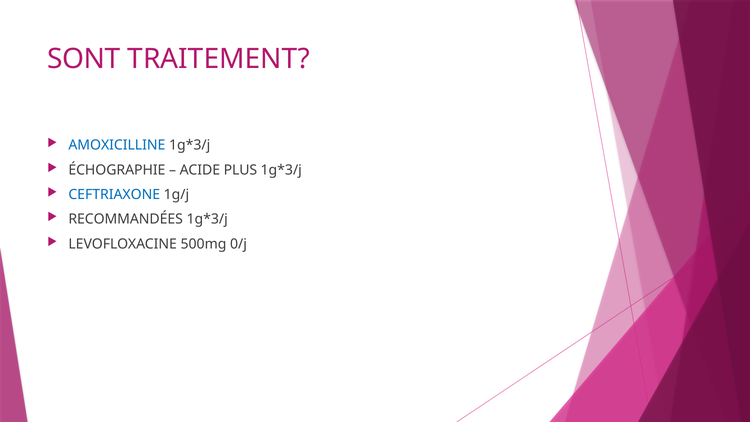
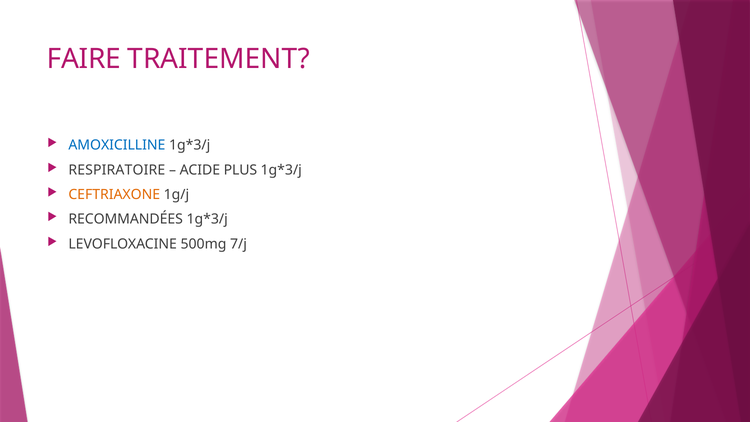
SONT: SONT -> FAIRE
ÉCHOGRAPHIE: ÉCHOGRAPHIE -> RESPIRATOIRE
CEFTRIAXONE colour: blue -> orange
0/j: 0/j -> 7/j
